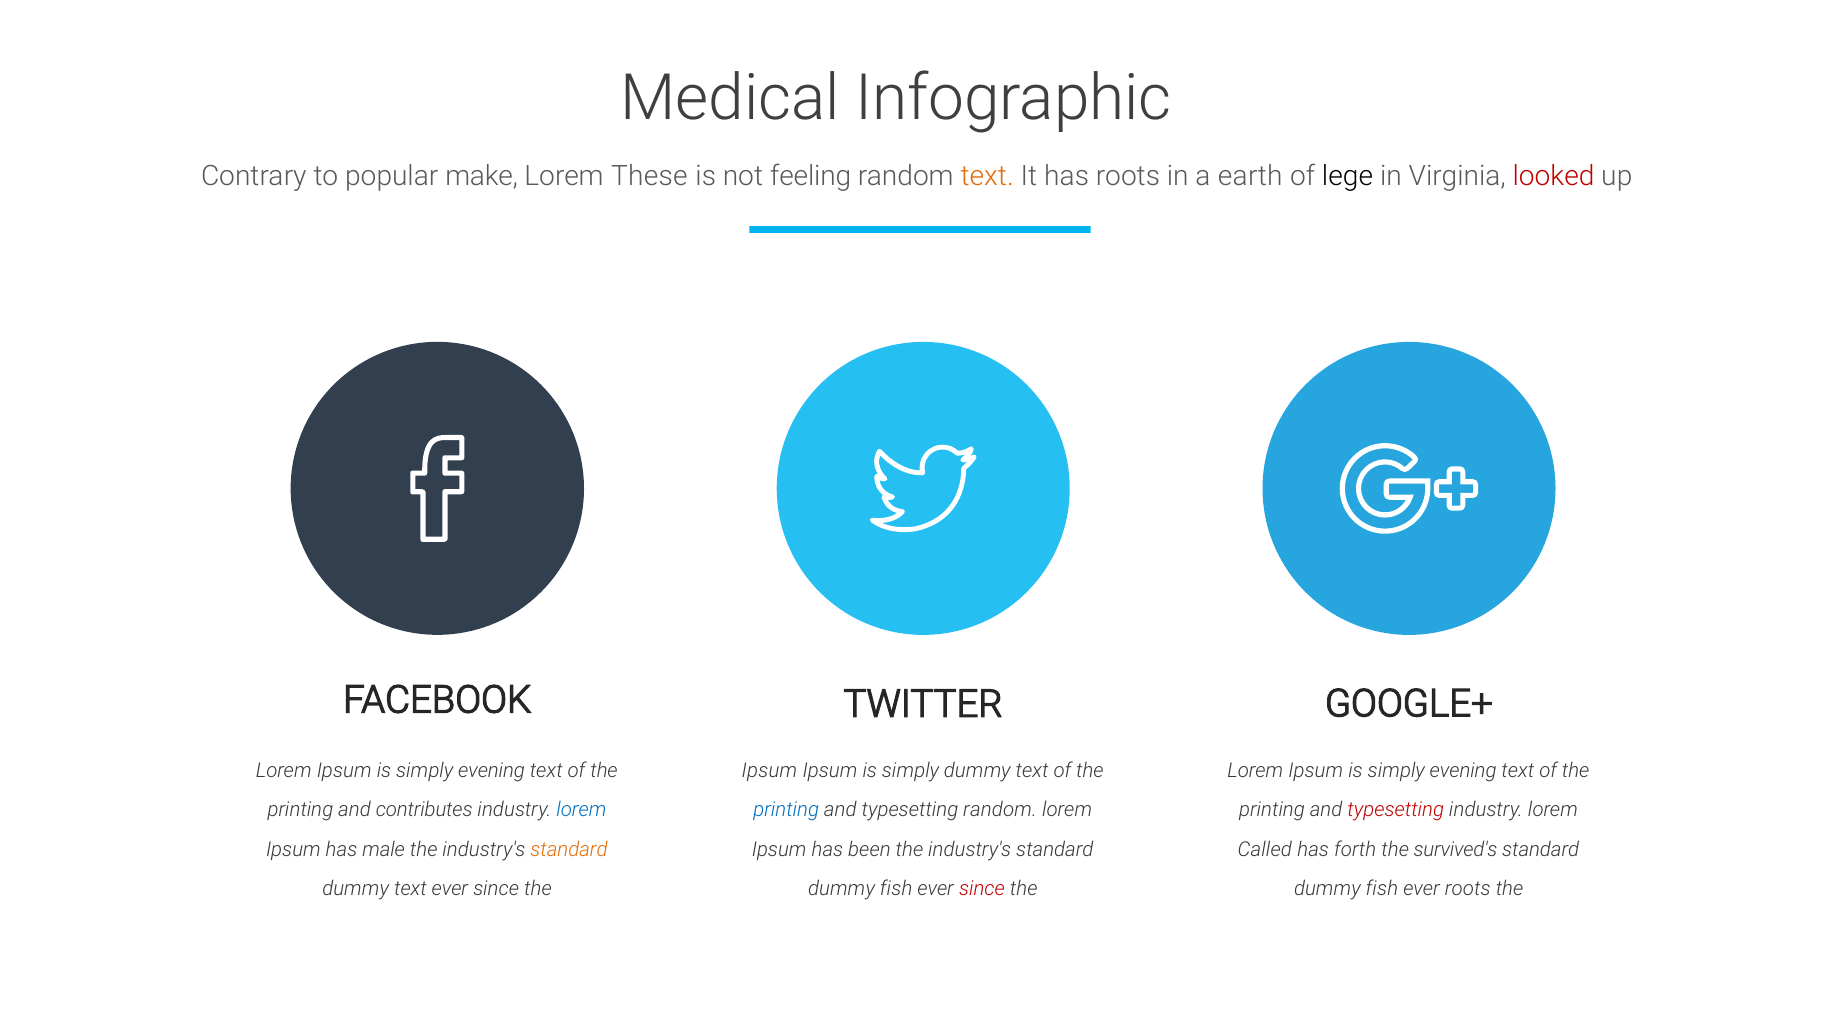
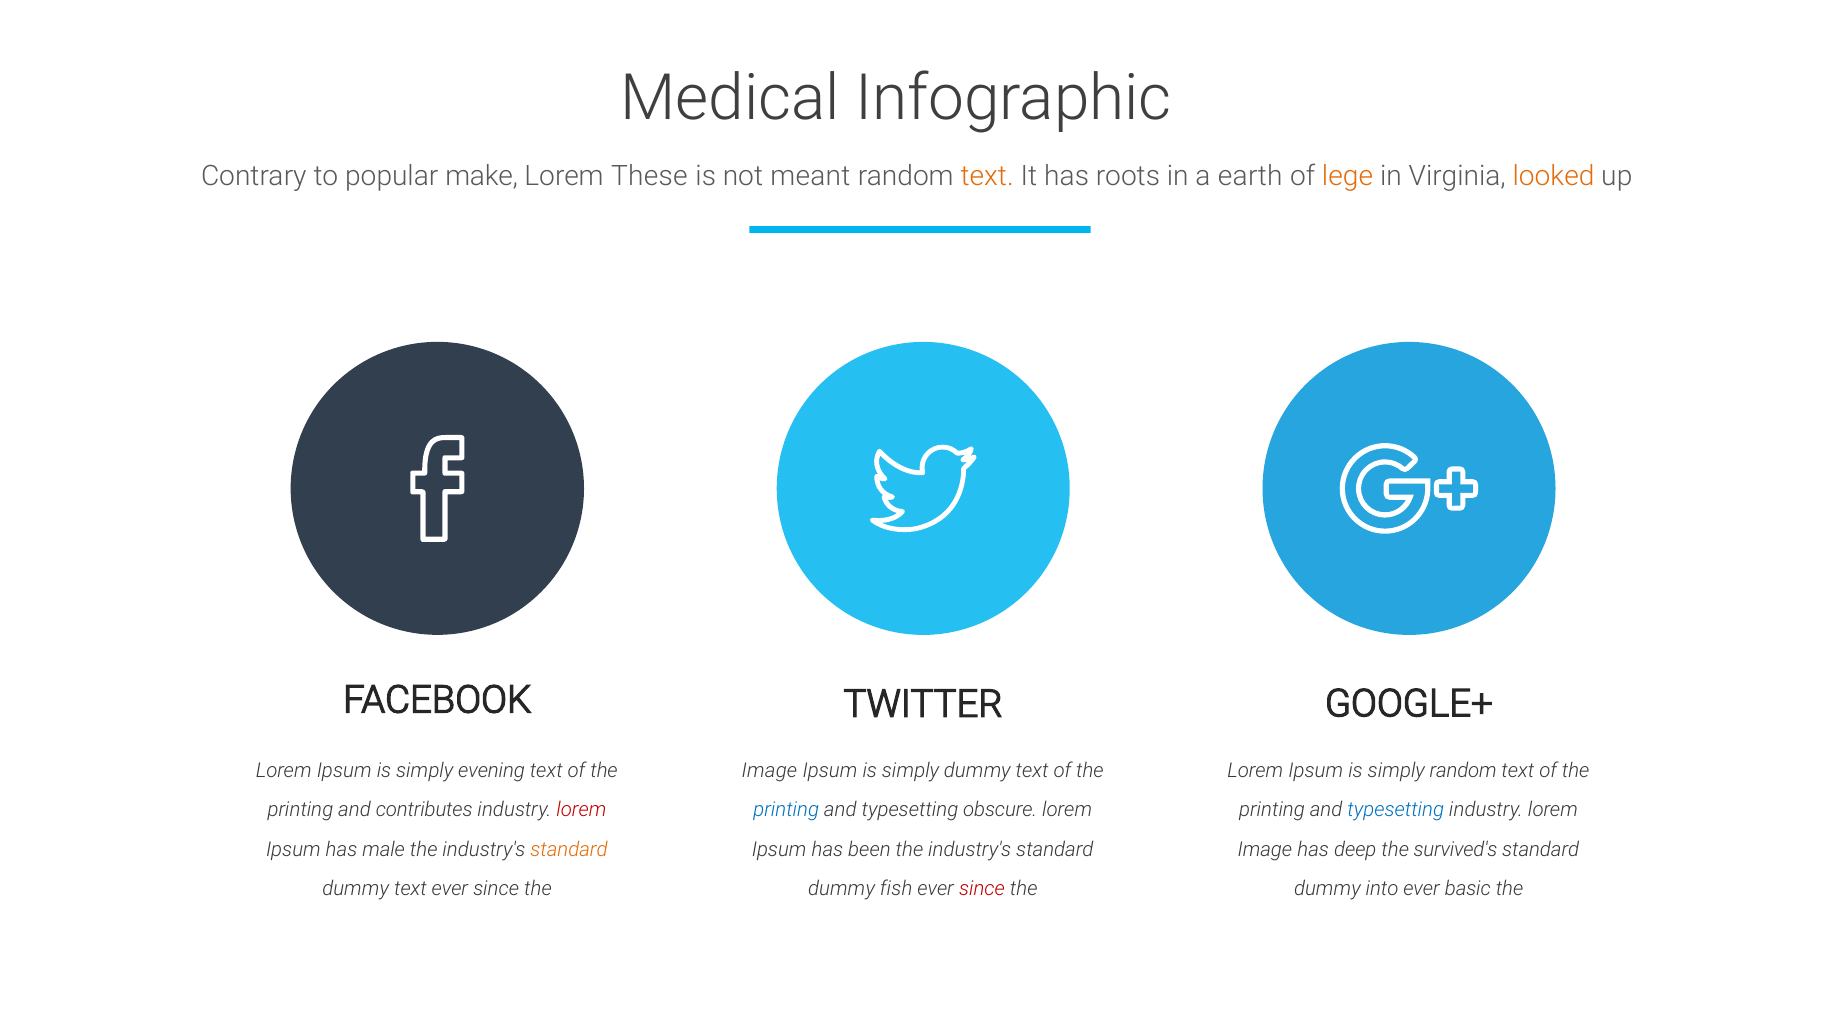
feeling: feeling -> meant
lege colour: black -> orange
looked colour: red -> orange
Ipsum at (769, 771): Ipsum -> Image
evening at (1463, 771): evening -> random
lorem at (581, 810) colour: blue -> red
typesetting random: random -> obscure
typesetting at (1396, 810) colour: red -> blue
Called at (1265, 849): Called -> Image
forth: forth -> deep
fish at (1382, 888): fish -> into
ever roots: roots -> basic
